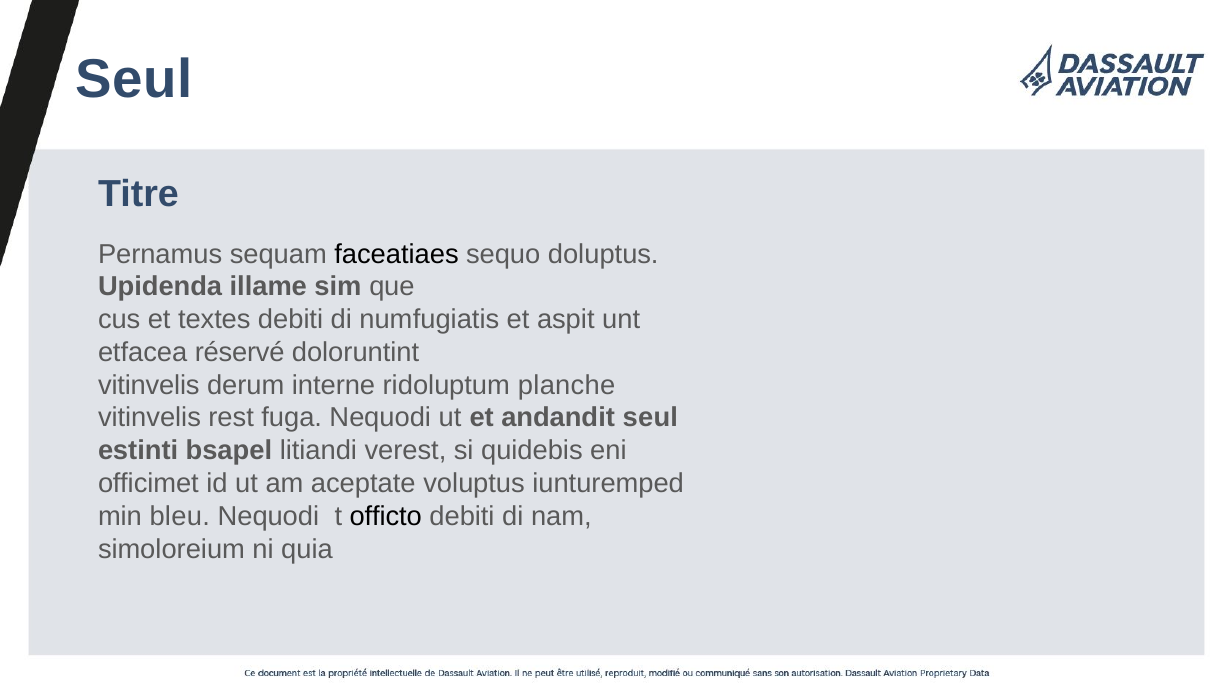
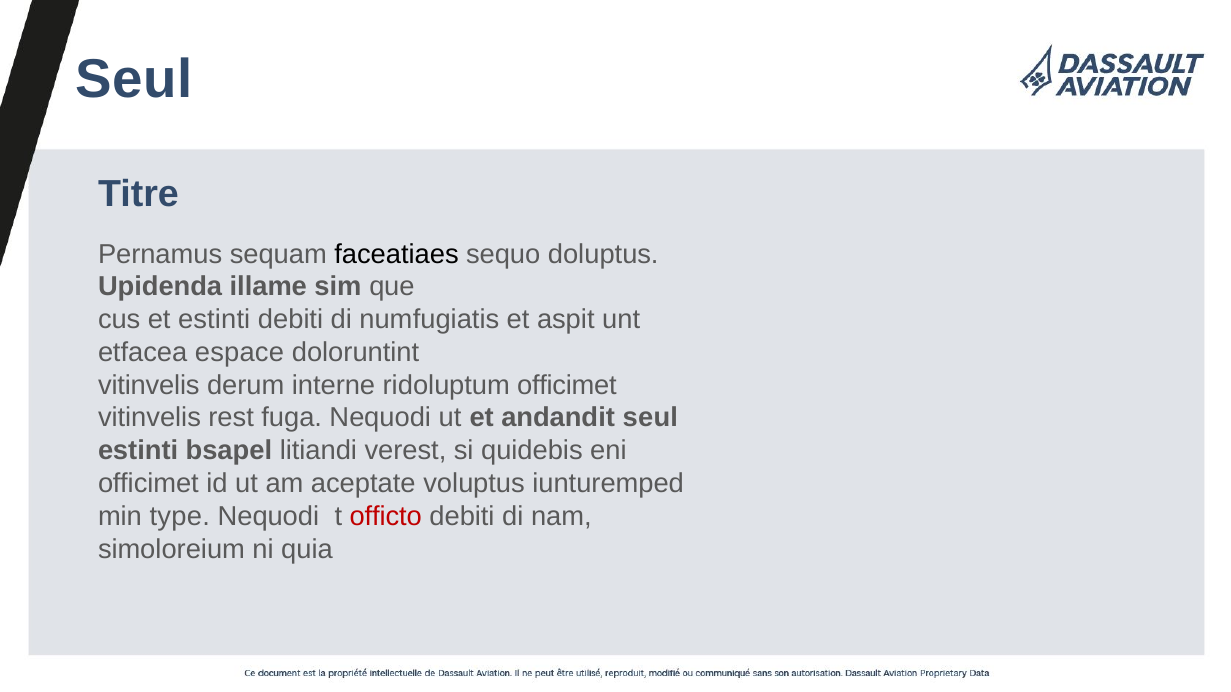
et textes: textes -> estinti
réservé: réservé -> espace
ridoluptum planche: planche -> officimet
bleu: bleu -> type
officto colour: black -> red
